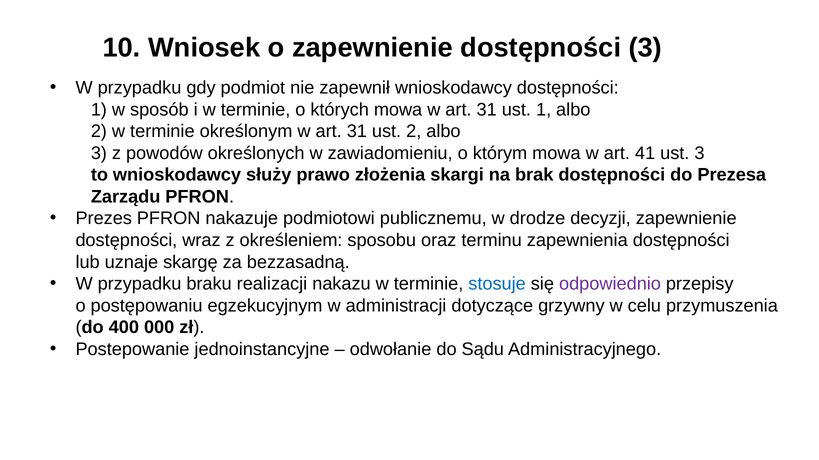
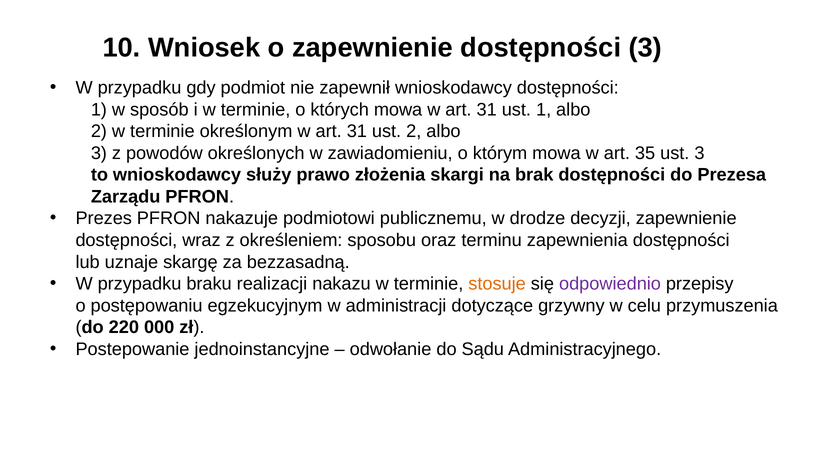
41: 41 -> 35
stosuje colour: blue -> orange
400: 400 -> 220
